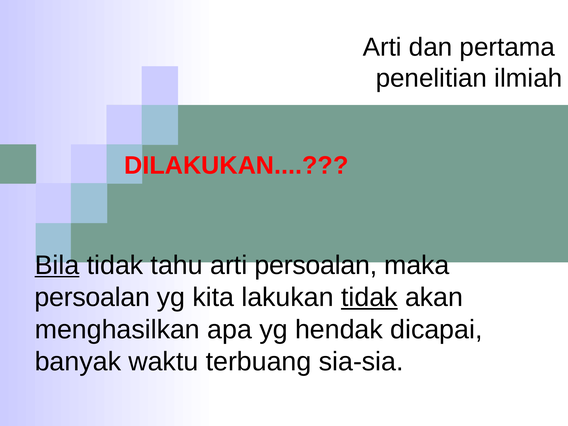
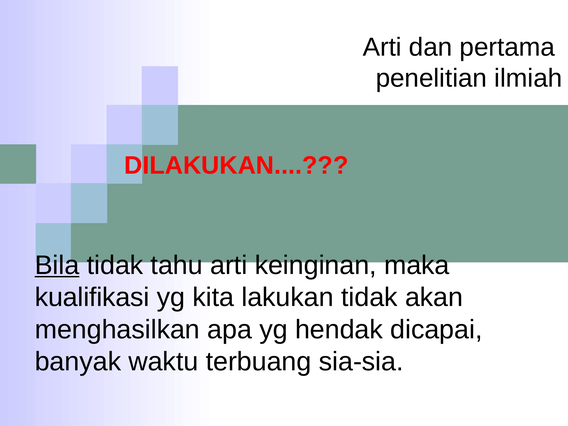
arti persoalan: persoalan -> keinginan
persoalan at (92, 297): persoalan -> kualifikasi
tidak at (369, 297) underline: present -> none
